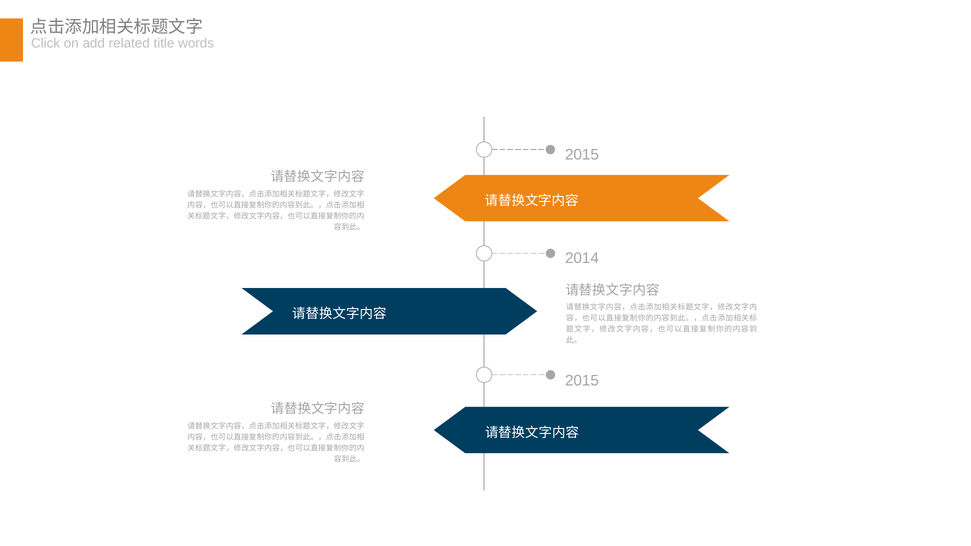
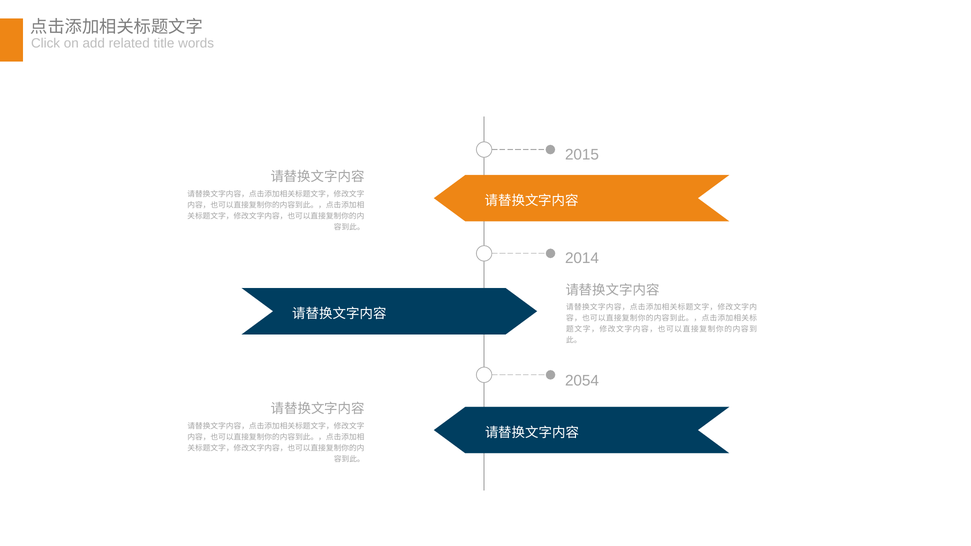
2015 at (582, 381): 2015 -> 2054
